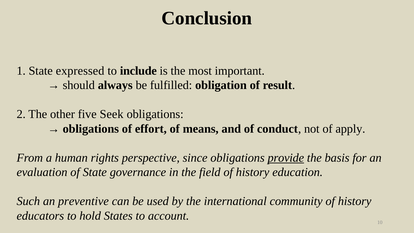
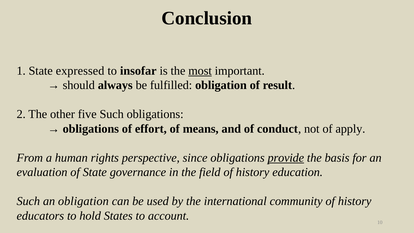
include: include -> insofar
most underline: none -> present
five Seek: Seek -> Such
an preventive: preventive -> obligation
